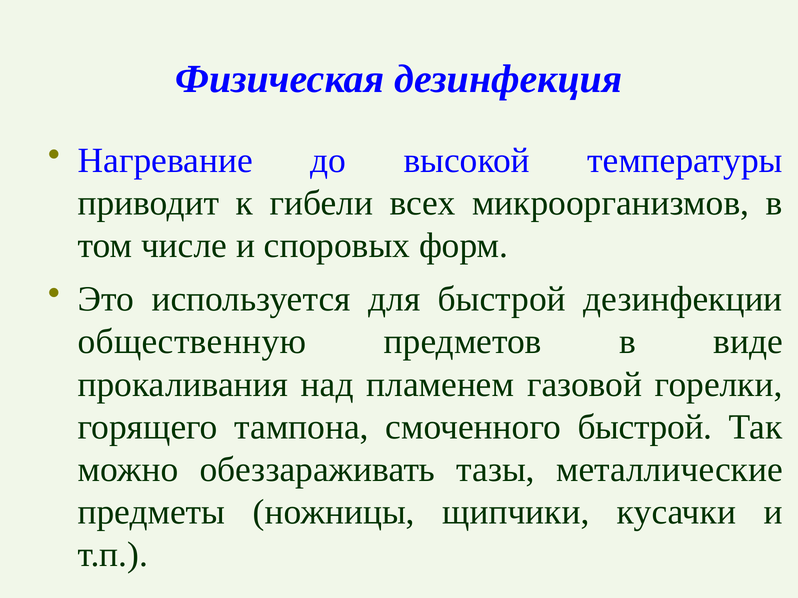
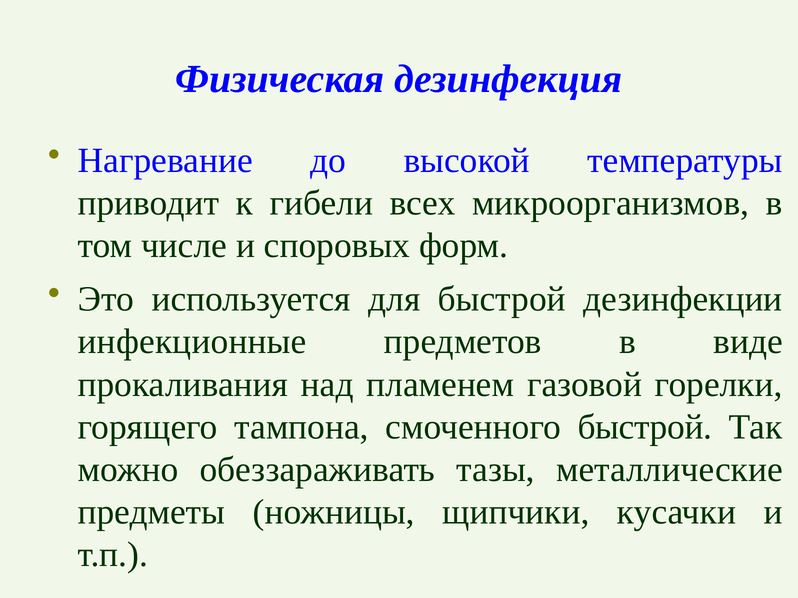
общественную: общественную -> инфекционные
